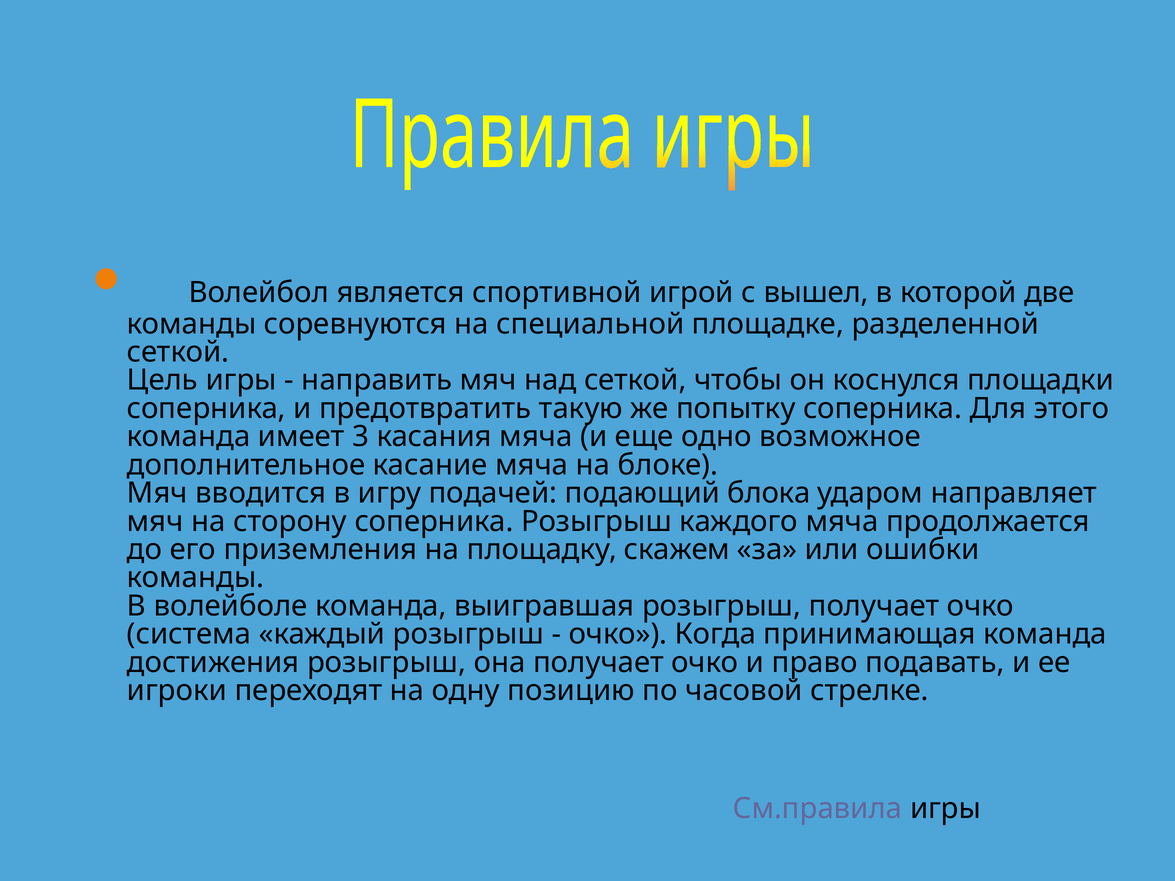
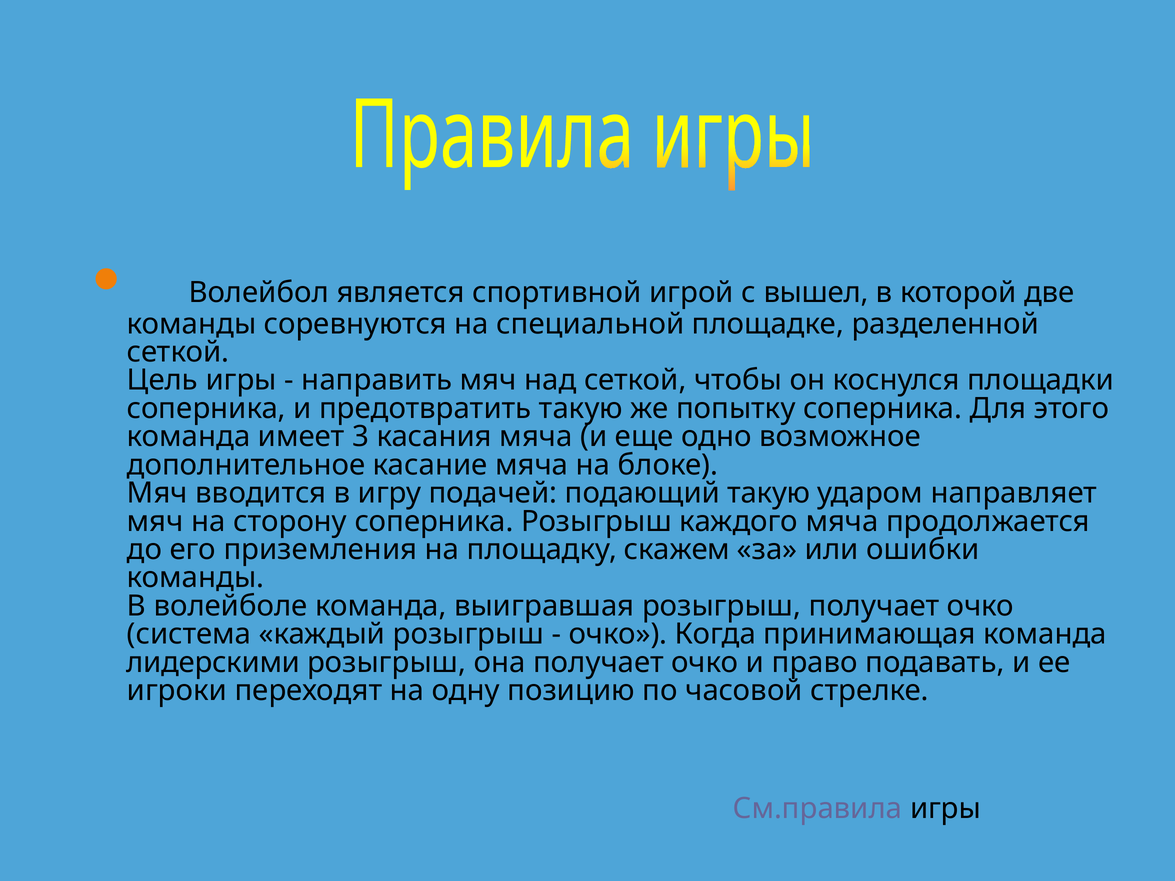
подающий блока: блока -> такую
достижения: достижения -> лидерскими
